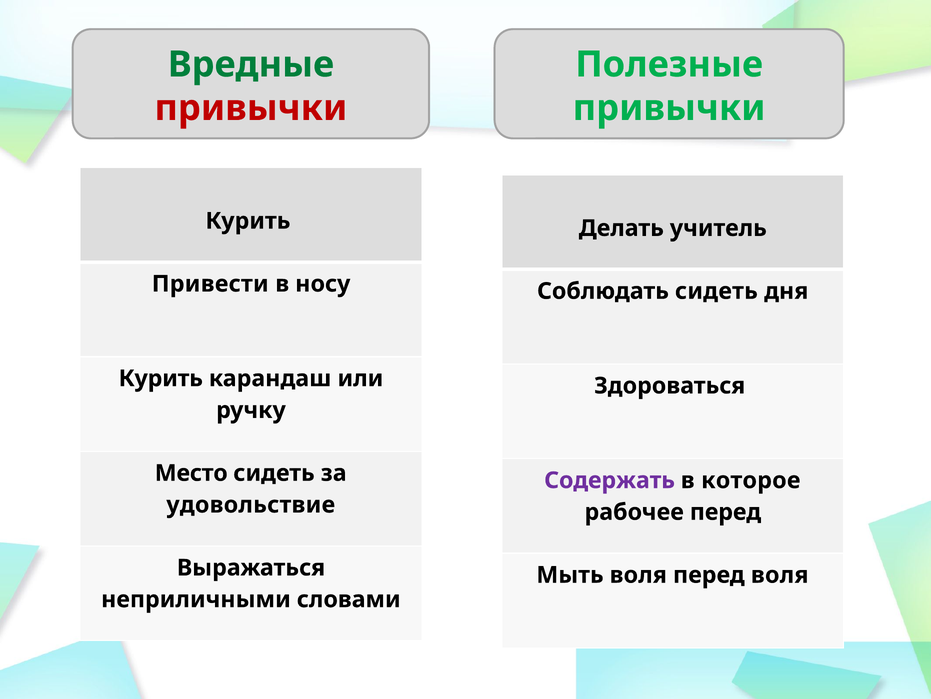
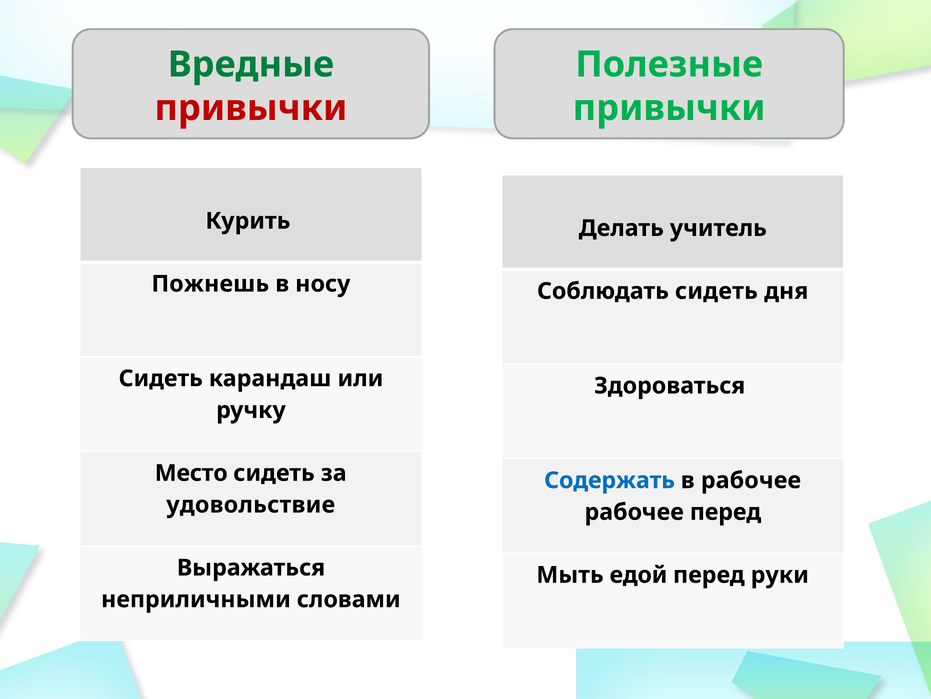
Привести: Привести -> Пожнешь
Курить at (161, 378): Курить -> Сидеть
Содержать colour: purple -> blue
в которое: которое -> рабочее
Мыть воля: воля -> едой
перед воля: воля -> руки
